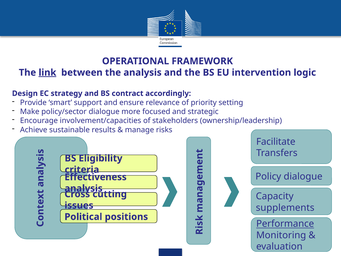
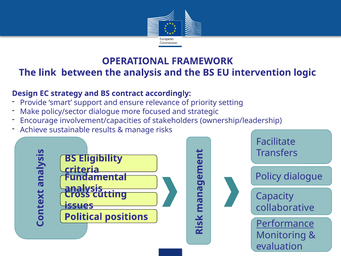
link underline: present -> none
Effectiveness: Effectiveness -> Fundamental
supplements: supplements -> collaborative
